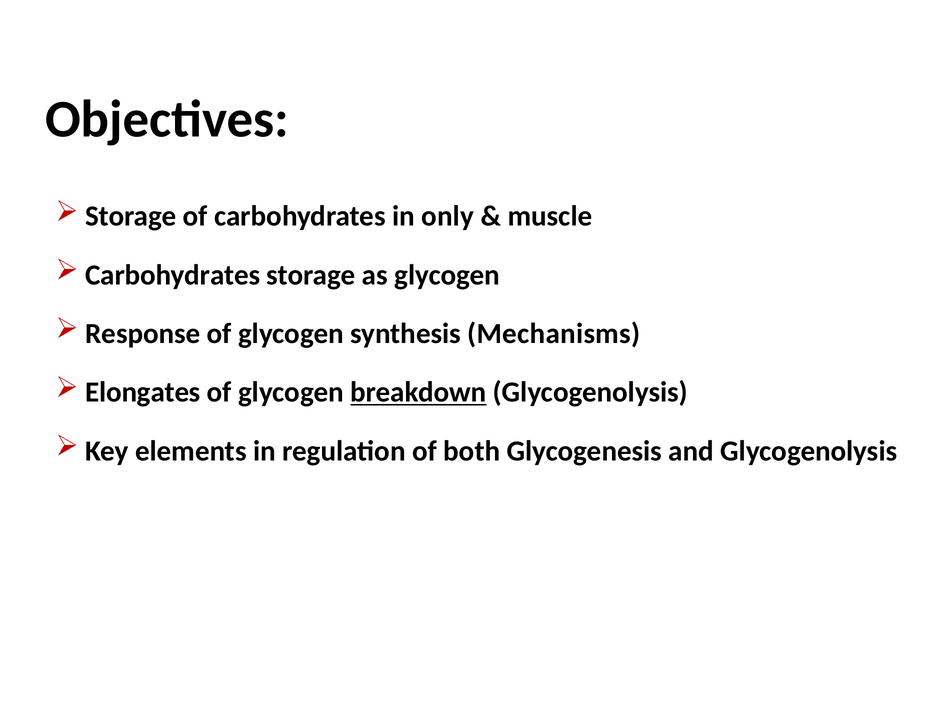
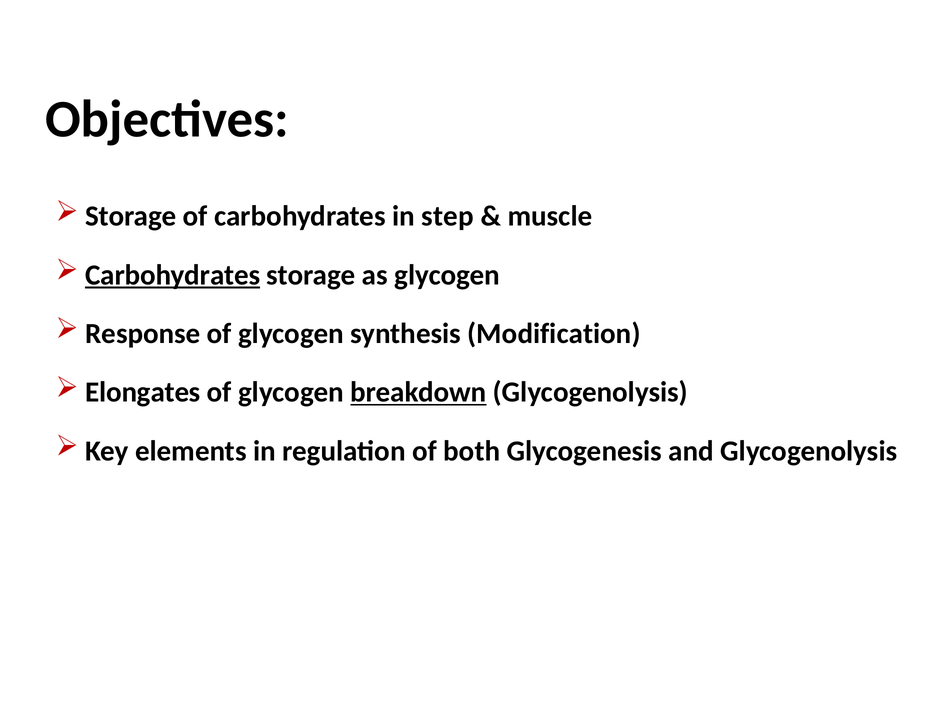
only: only -> step
Carbohydrates at (173, 275) underline: none -> present
Mechanisms: Mechanisms -> Modification
